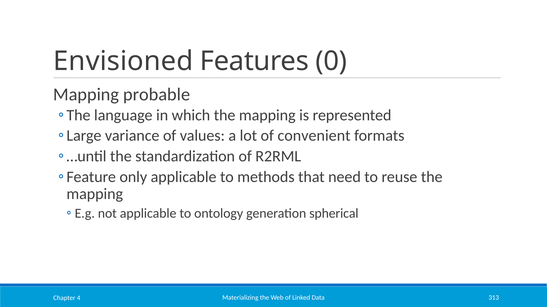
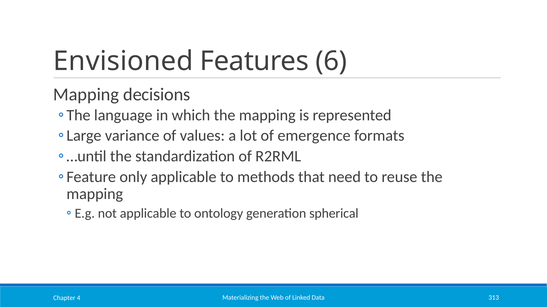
0: 0 -> 6
probable: probable -> decisions
convenient: convenient -> emergence
